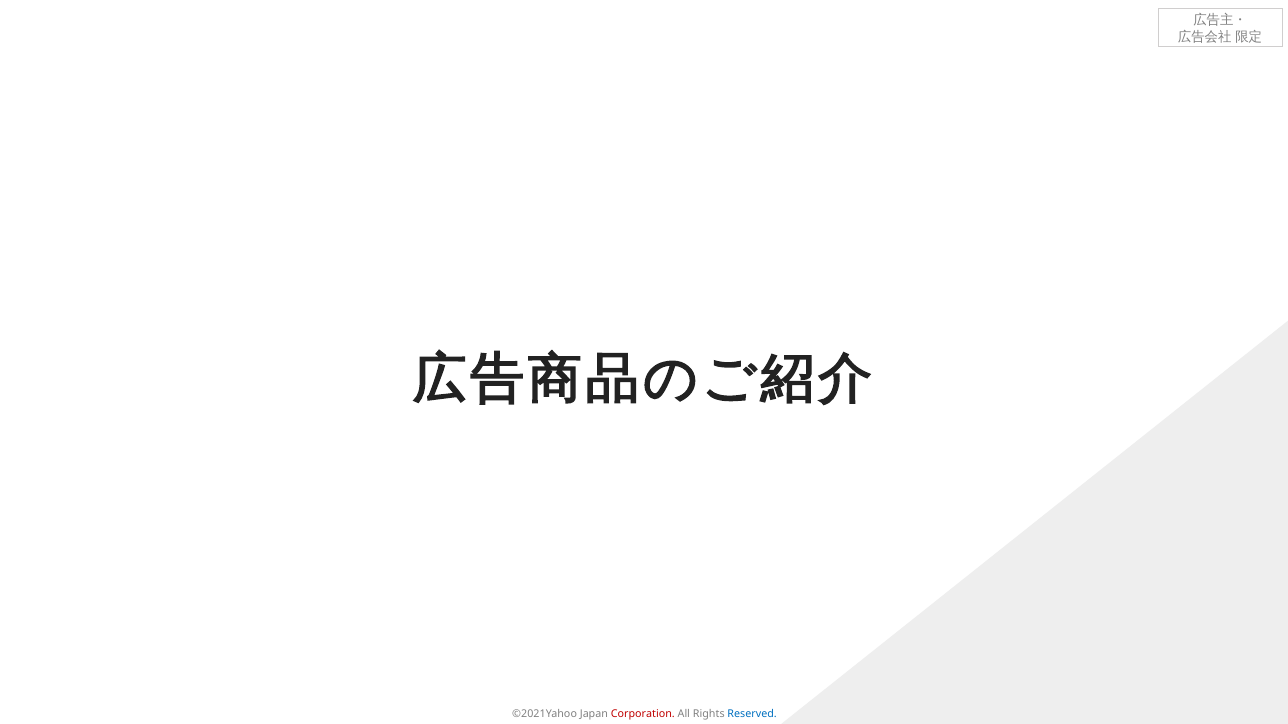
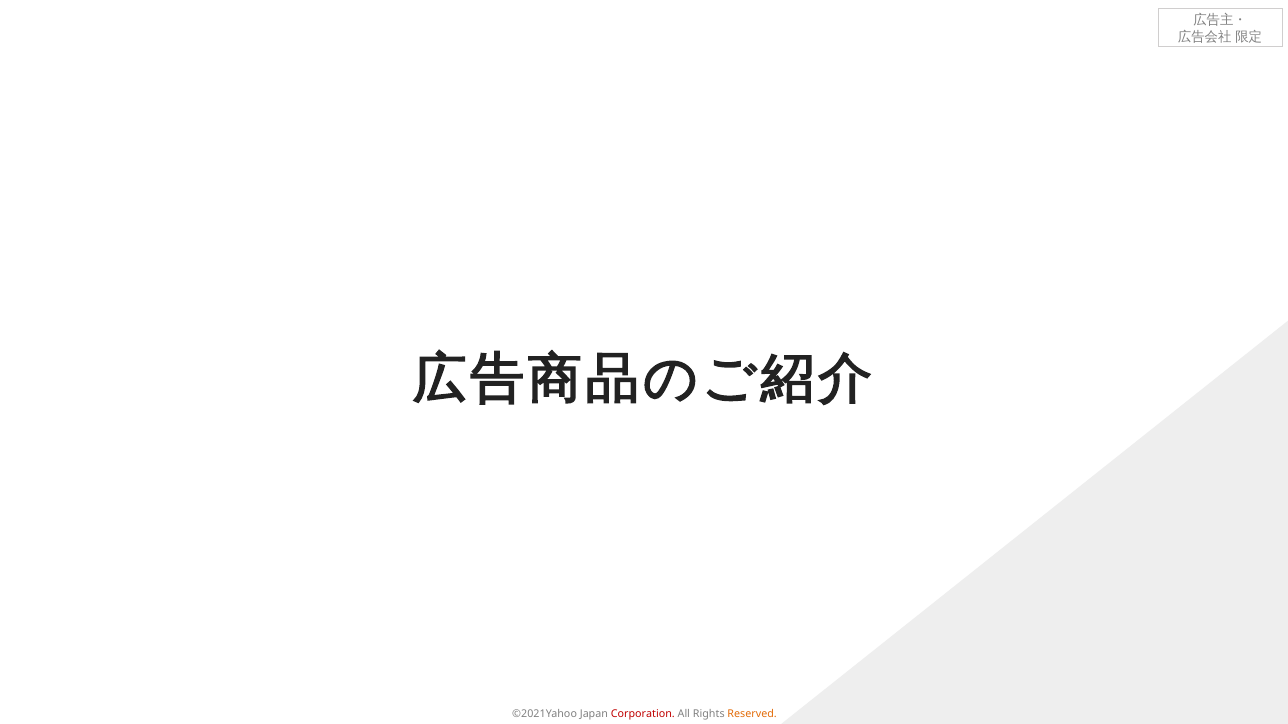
Reserved colour: blue -> orange
